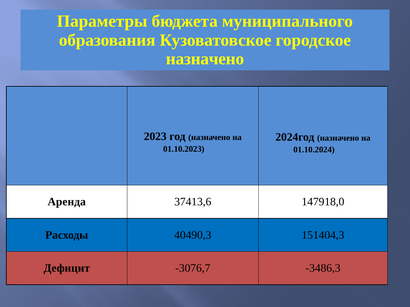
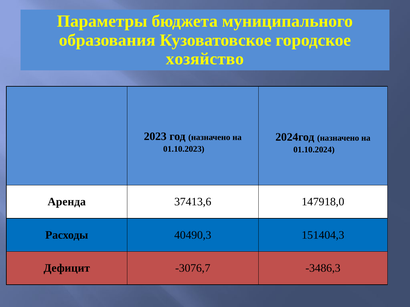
назначено at (205, 59): назначено -> хозяйство
